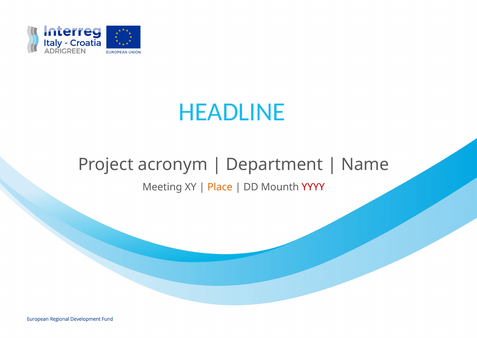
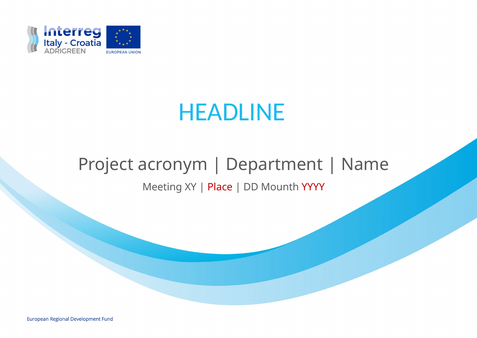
Place colour: orange -> red
